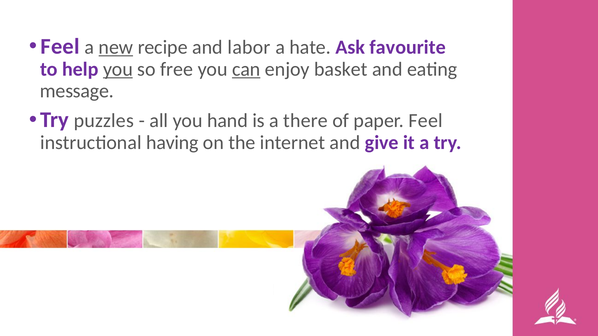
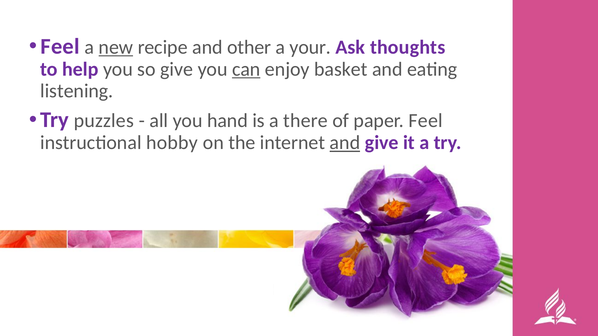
labor: labor -> other
hate: hate -> your
favourite: favourite -> thoughts
you at (118, 69) underline: present -> none
so free: free -> give
message: message -> listening
having: having -> hobby
and at (345, 143) underline: none -> present
